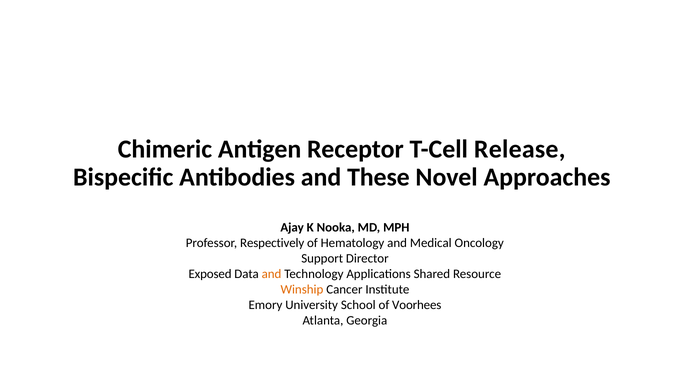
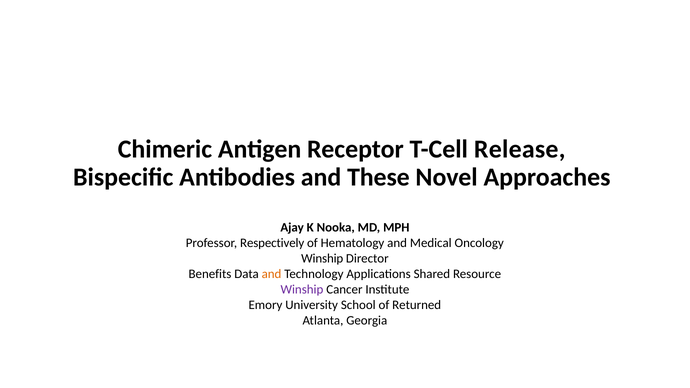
Support at (322, 259): Support -> Winship
Exposed: Exposed -> Benefits
Winship at (302, 290) colour: orange -> purple
Voorhees: Voorhees -> Returned
